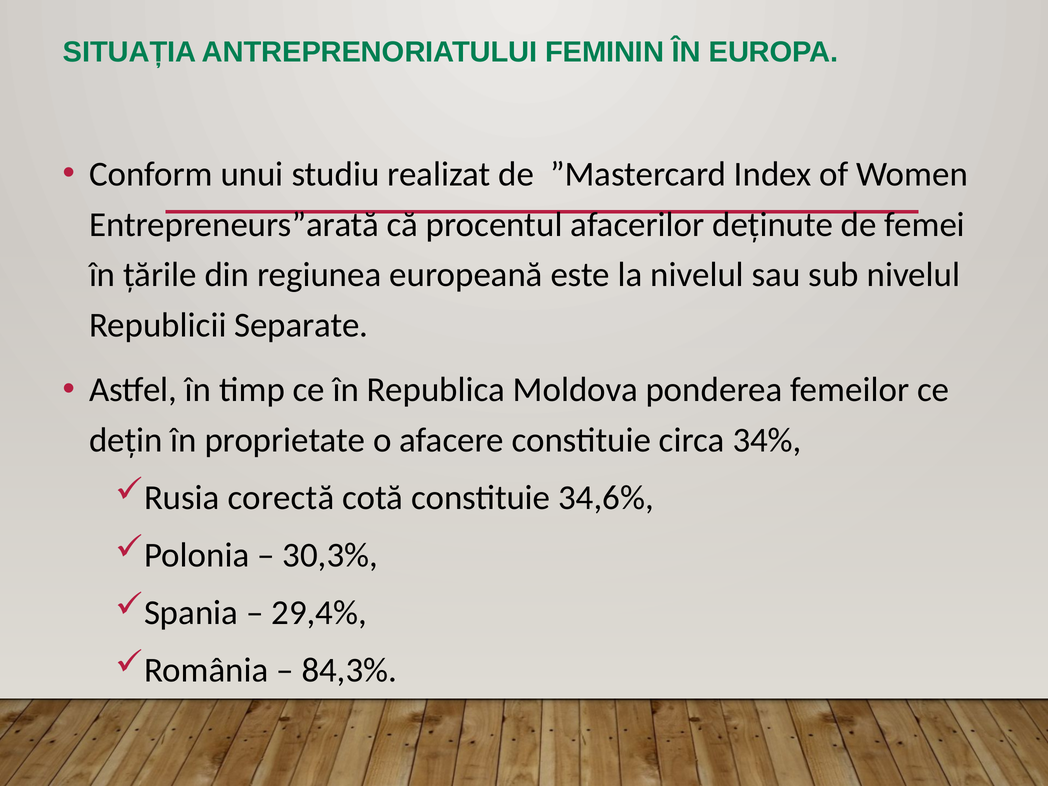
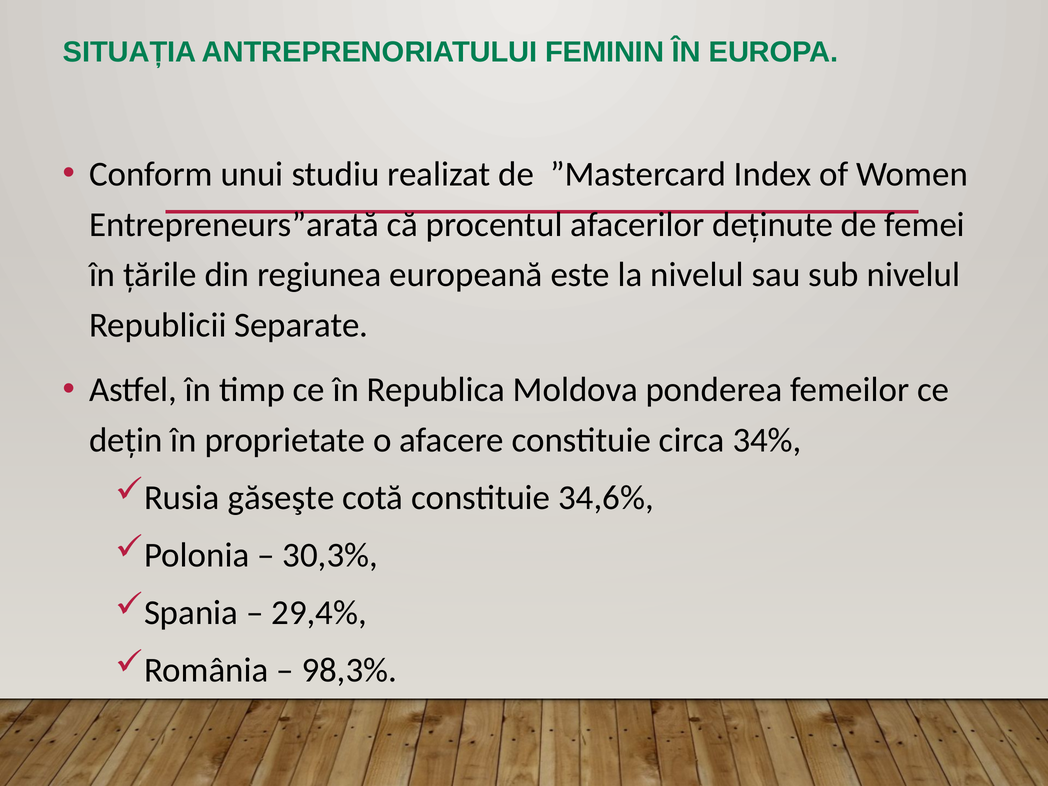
corectă: corectă -> găseşte
84,3%: 84,3% -> 98,3%
